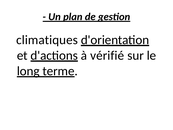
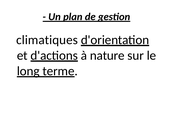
vérifié: vérifié -> nature
